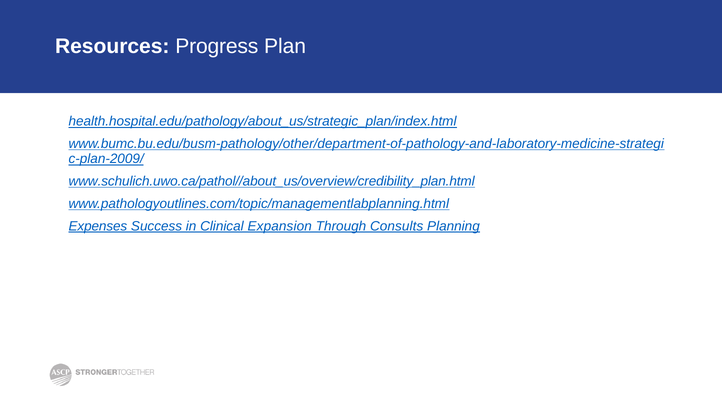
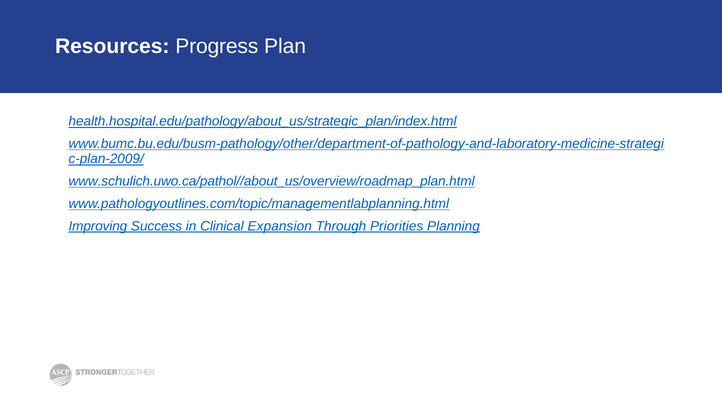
www.schulich.uwo.ca/pathol//about_us/overview/credibility_plan.html: www.schulich.uwo.ca/pathol//about_us/overview/credibility_plan.html -> www.schulich.uwo.ca/pathol//about_us/overview/roadmap_plan.html
Expenses: Expenses -> Improving
Consults: Consults -> Priorities
